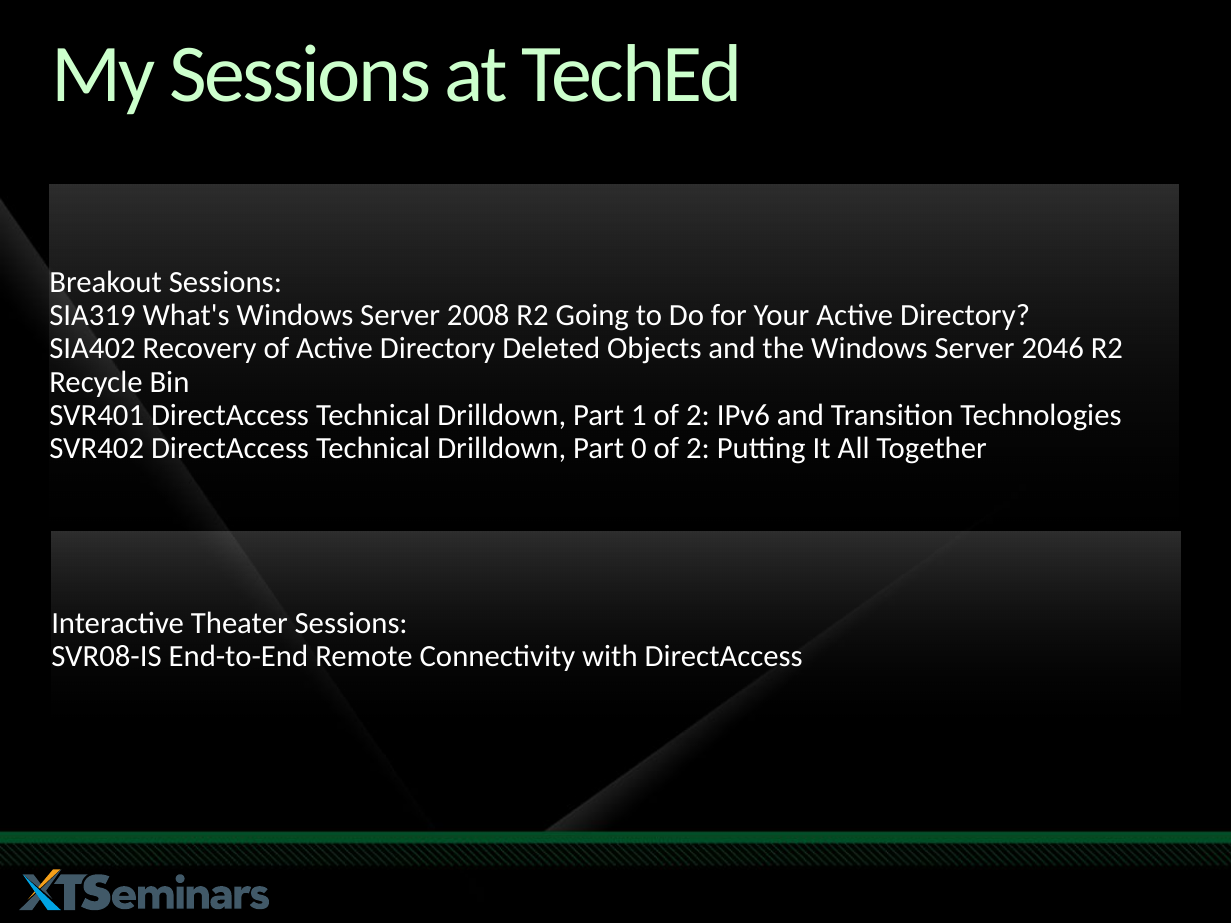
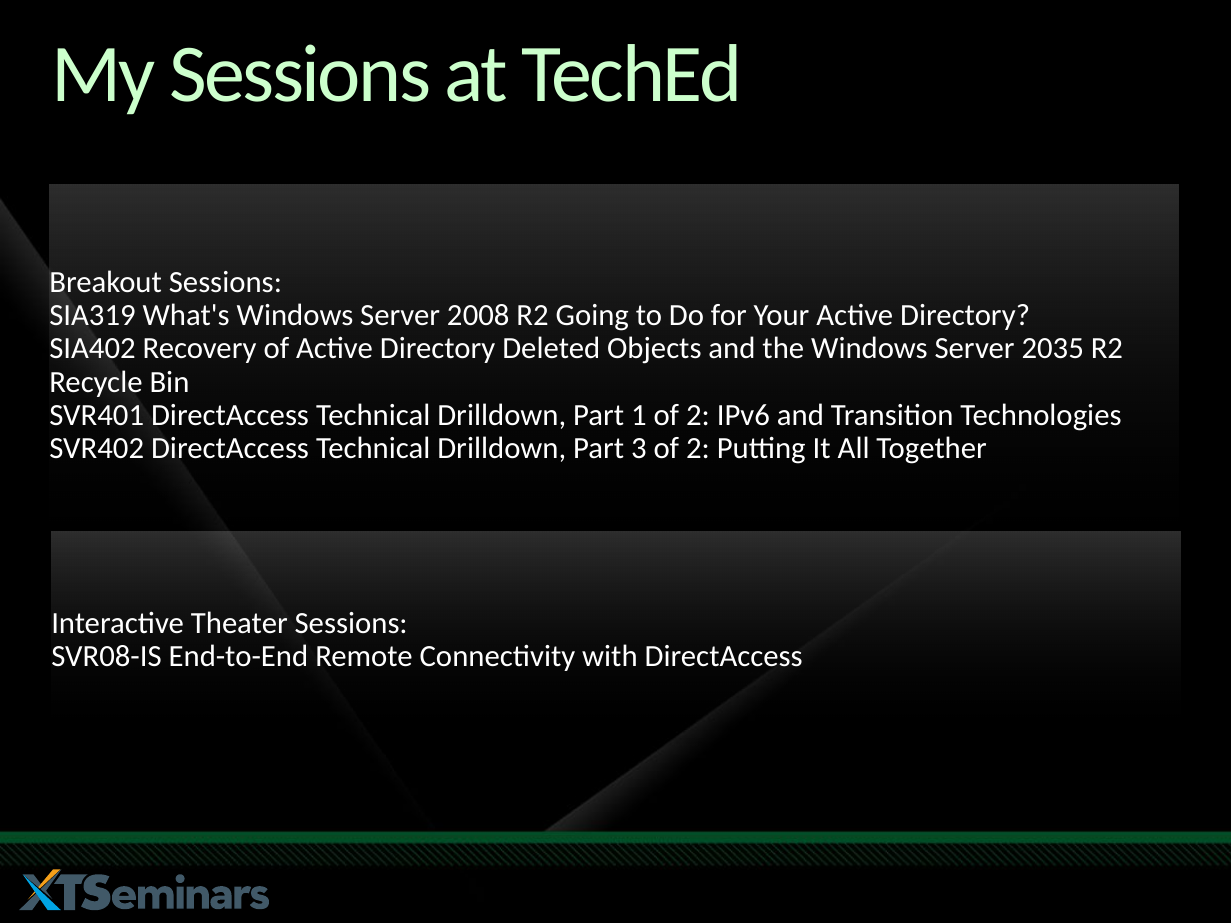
2046: 2046 -> 2035
0: 0 -> 3
